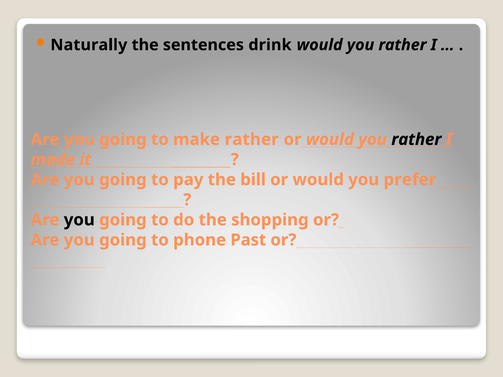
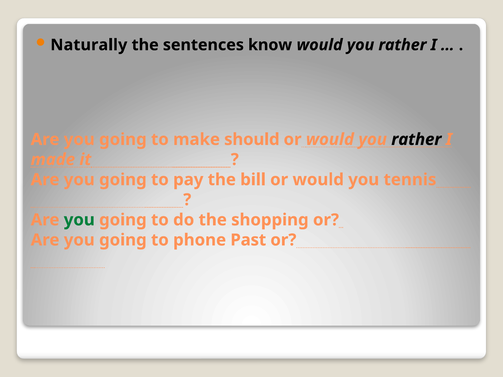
drink: drink -> know
make rather: rather -> should
prefer: prefer -> tennis
you at (79, 220) colour: black -> green
